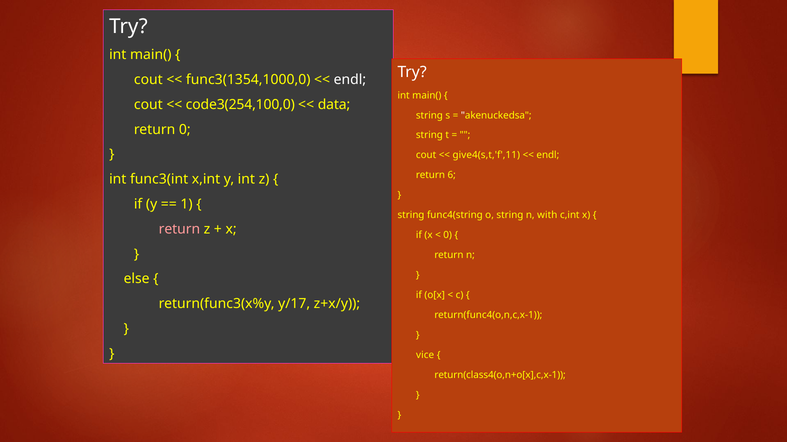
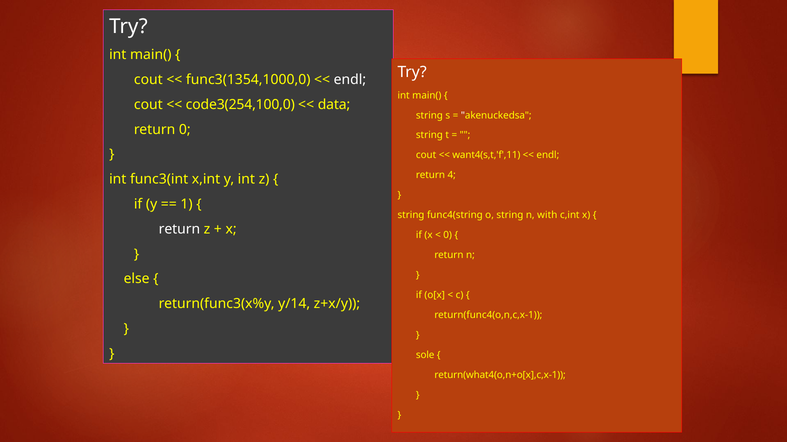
give4(s,t,'f',11: give4(s,t,'f',11 -> want4(s,t,'f',11
6: 6 -> 4
return at (179, 229) colour: pink -> white
y/17: y/17 -> y/14
vice: vice -> sole
return(class4(o,n+o[x],c,x-1: return(class4(o,n+o[x],c,x-1 -> return(what4(o,n+o[x],c,x-1
